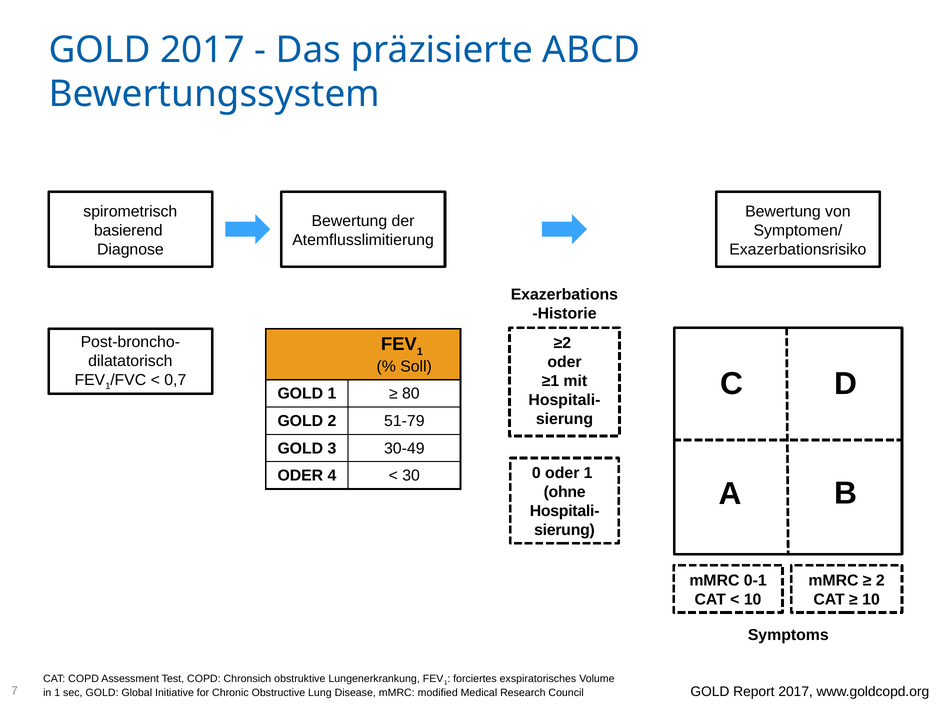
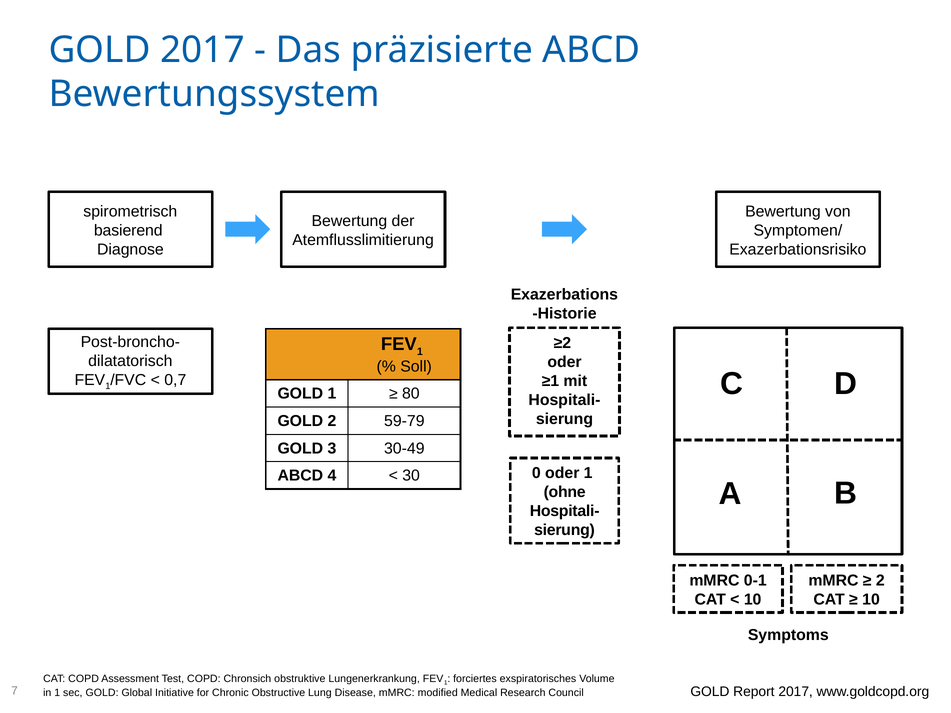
51-79: 51-79 -> 59-79
ODER at (300, 476): ODER -> ABCD
